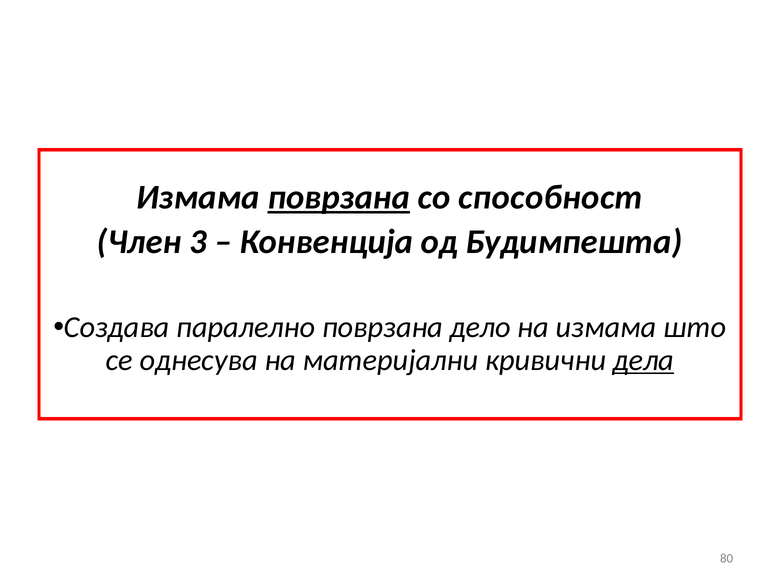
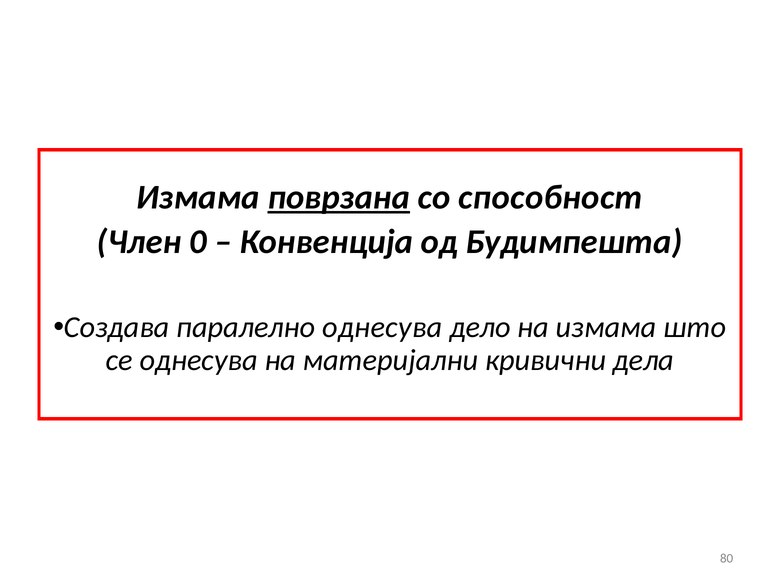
3: 3 -> 0
паралелно поврзана: поврзана -> однесува
дела underline: present -> none
